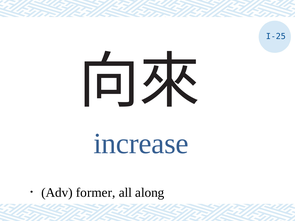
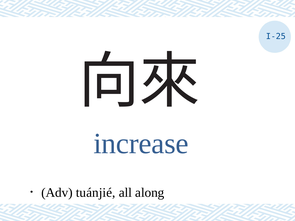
former: former -> tuánjié
